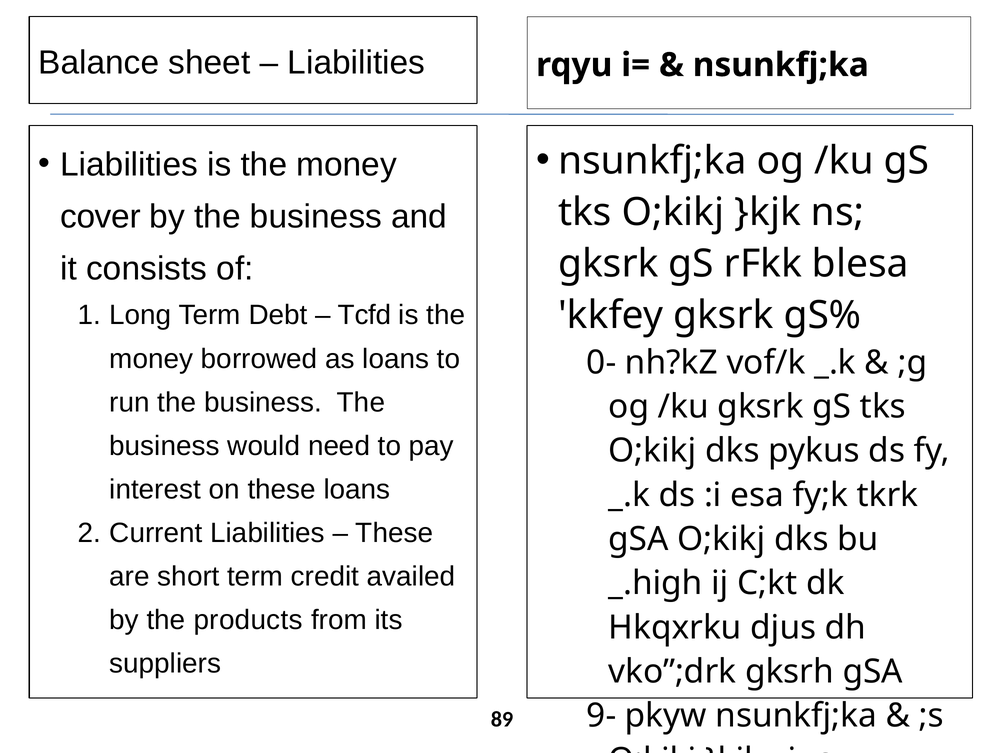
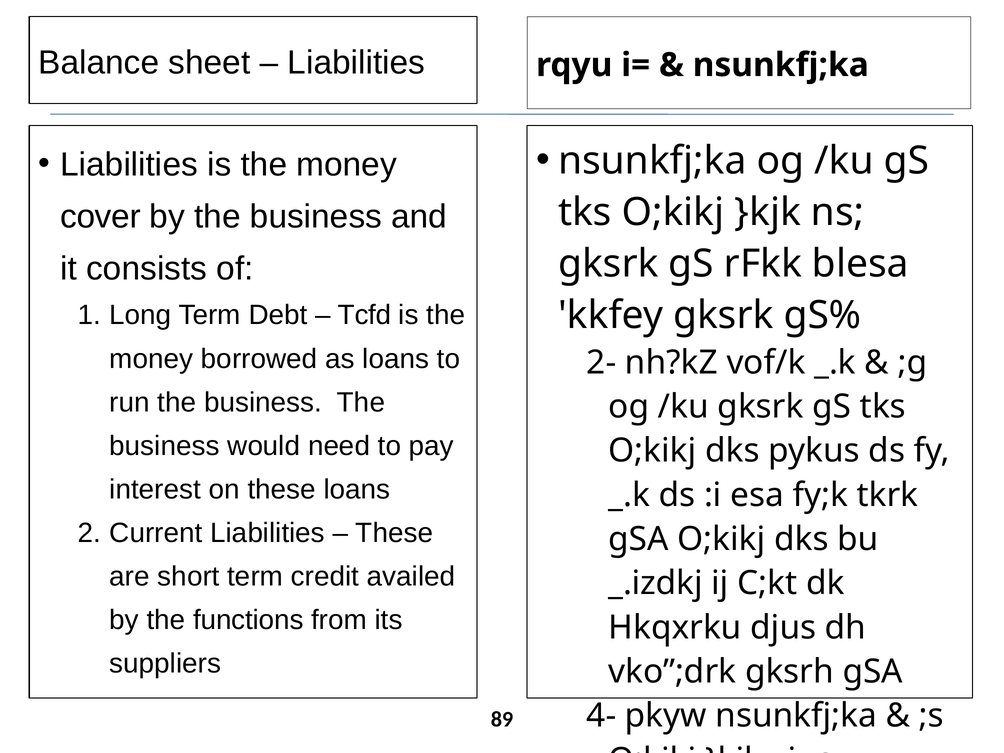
0-: 0- -> 2-
_.high: _.high -> _.izdkj
products: products -> functions
9-: 9- -> 4-
